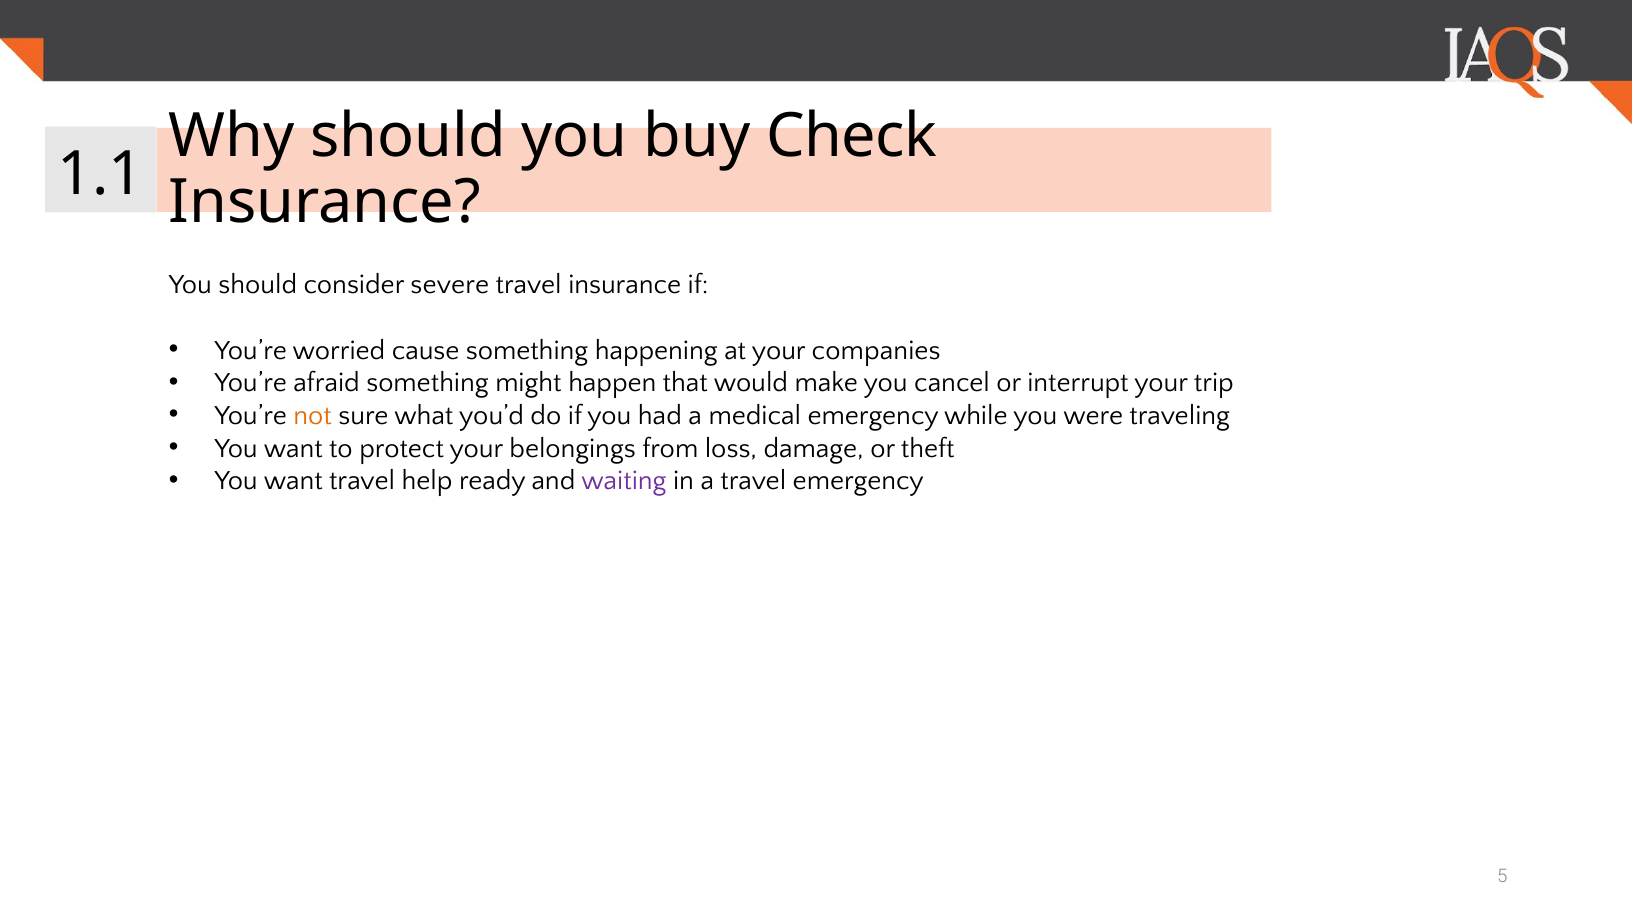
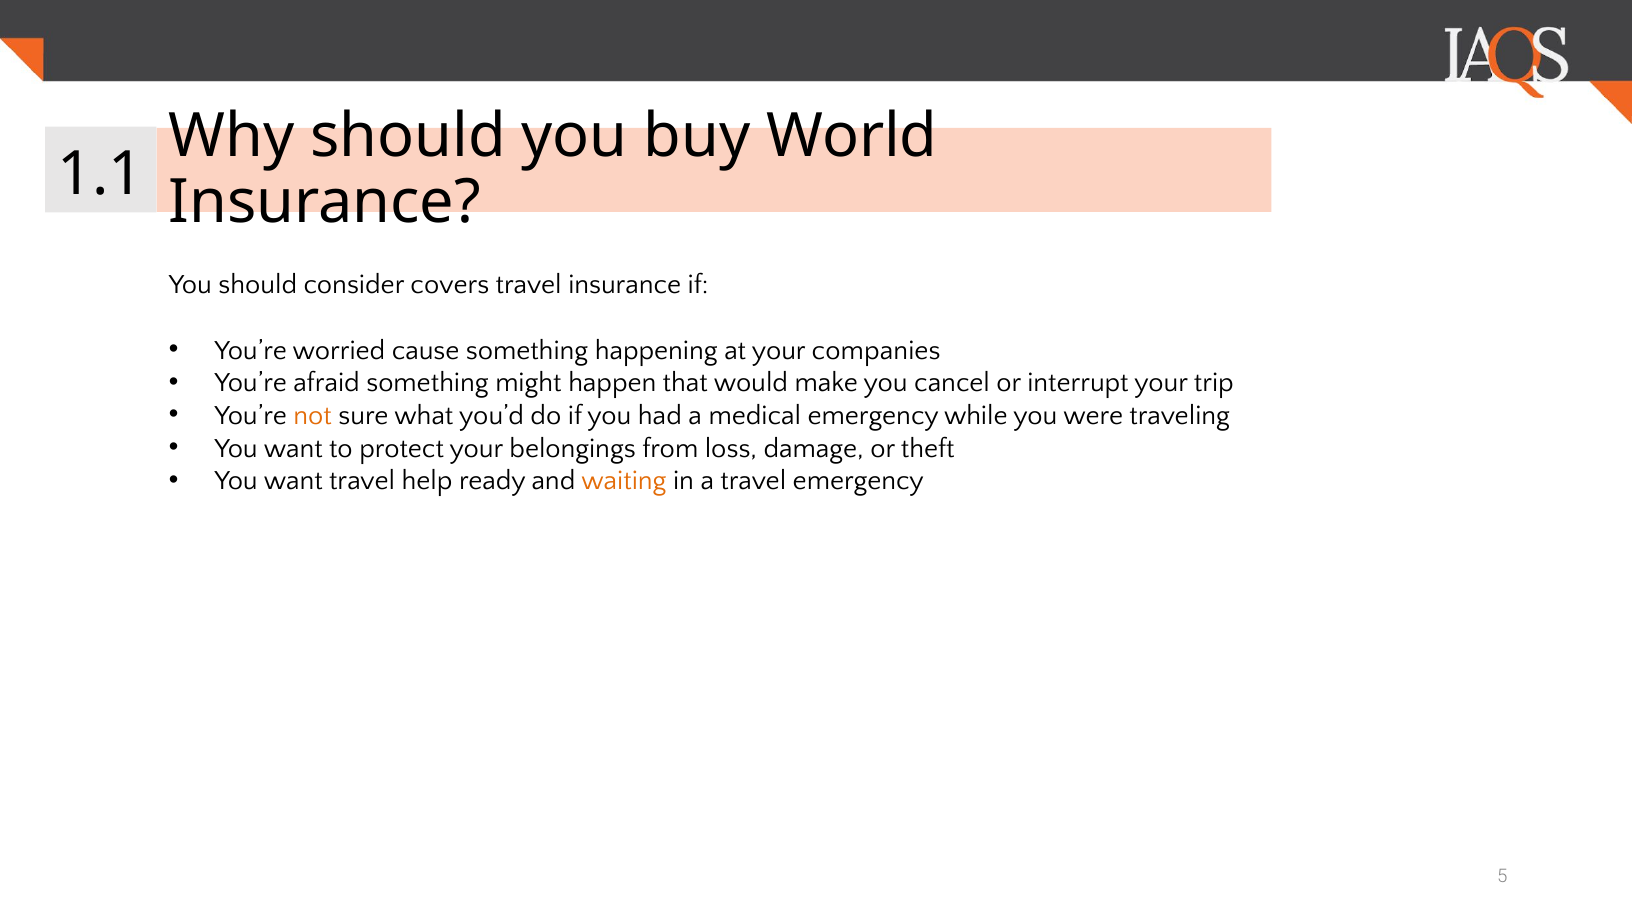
Check: Check -> World
severe: severe -> covers
waiting colour: purple -> orange
